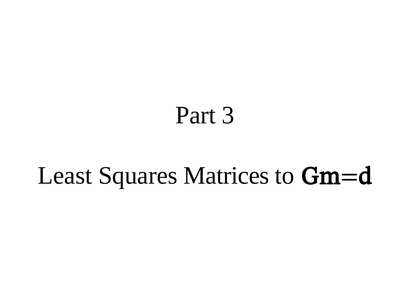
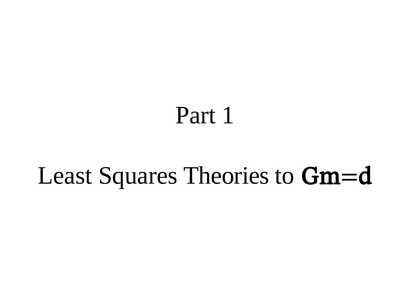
3: 3 -> 1
Matrices: Matrices -> Theories
